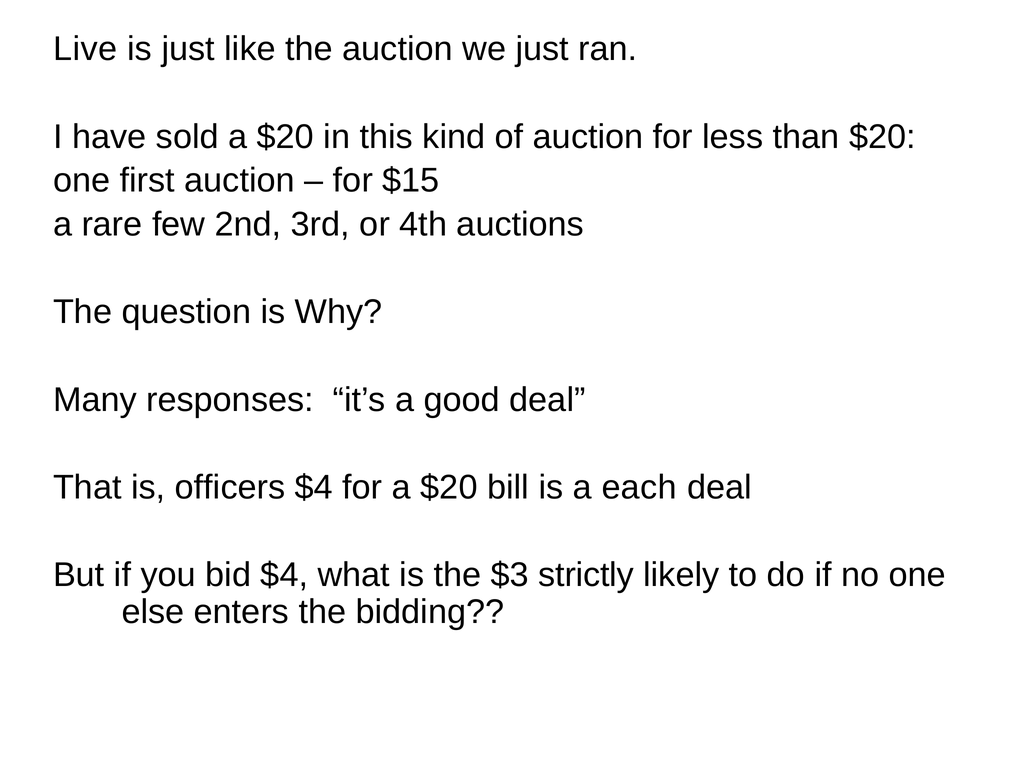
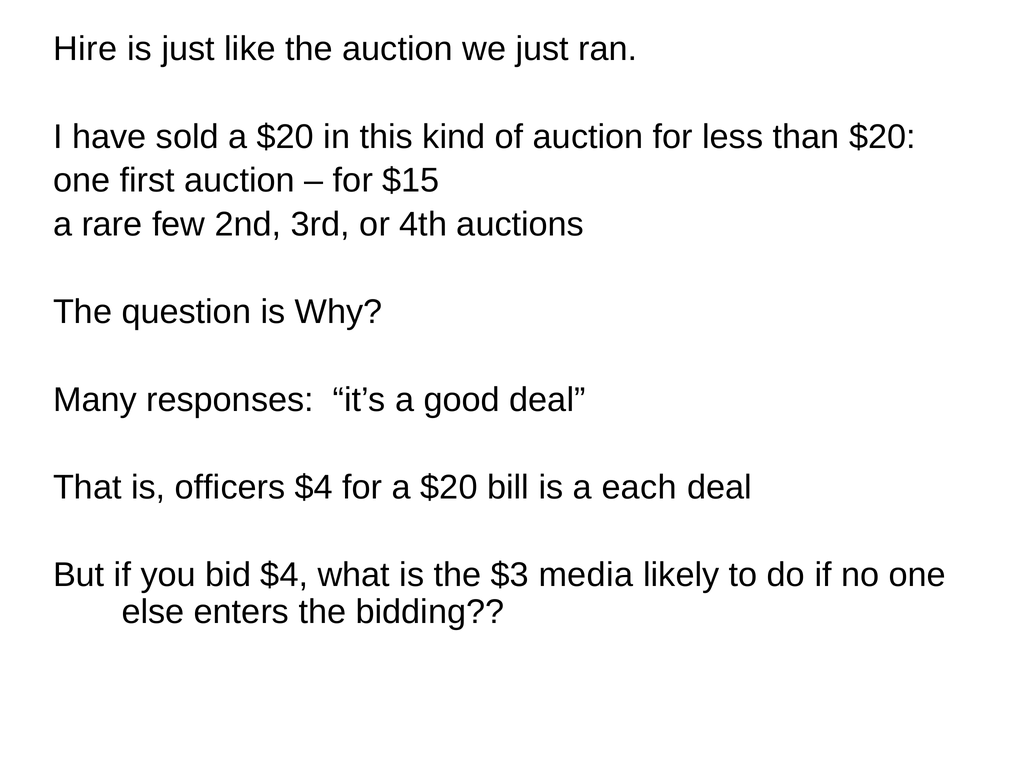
Live: Live -> Hire
strictly: strictly -> media
